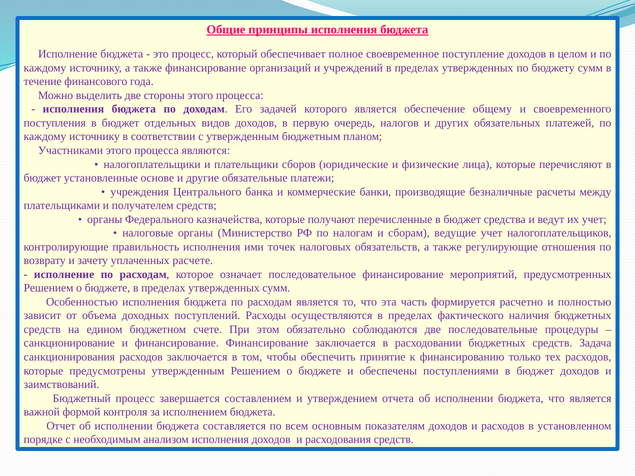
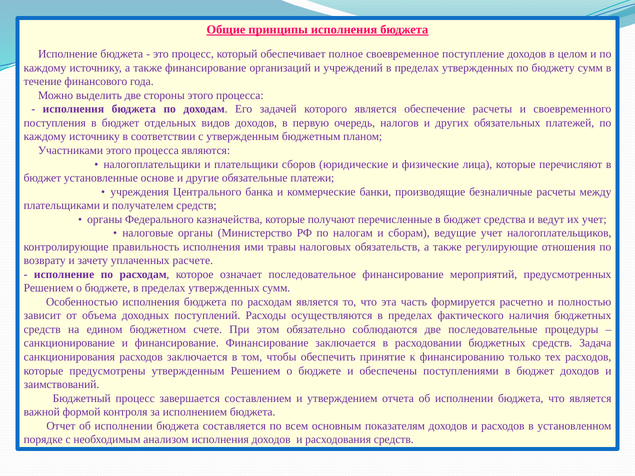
обеспечение общему: общему -> расчеты
точек: точек -> травы
